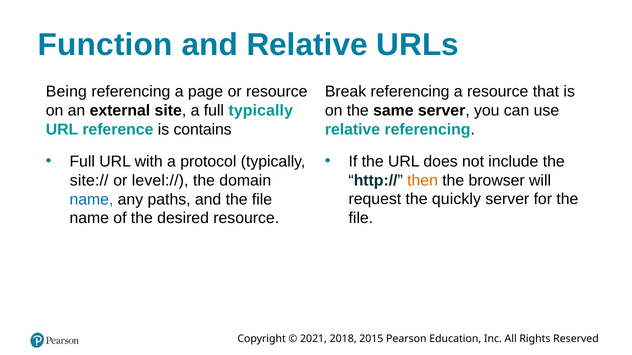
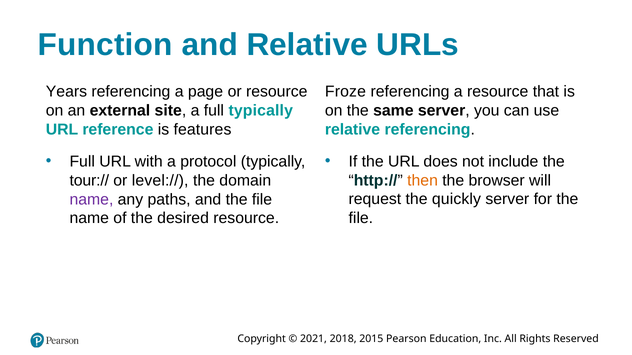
Being: Being -> Years
Break: Break -> Froze
contains: contains -> features
site://: site:// -> tour://
name at (91, 200) colour: blue -> purple
